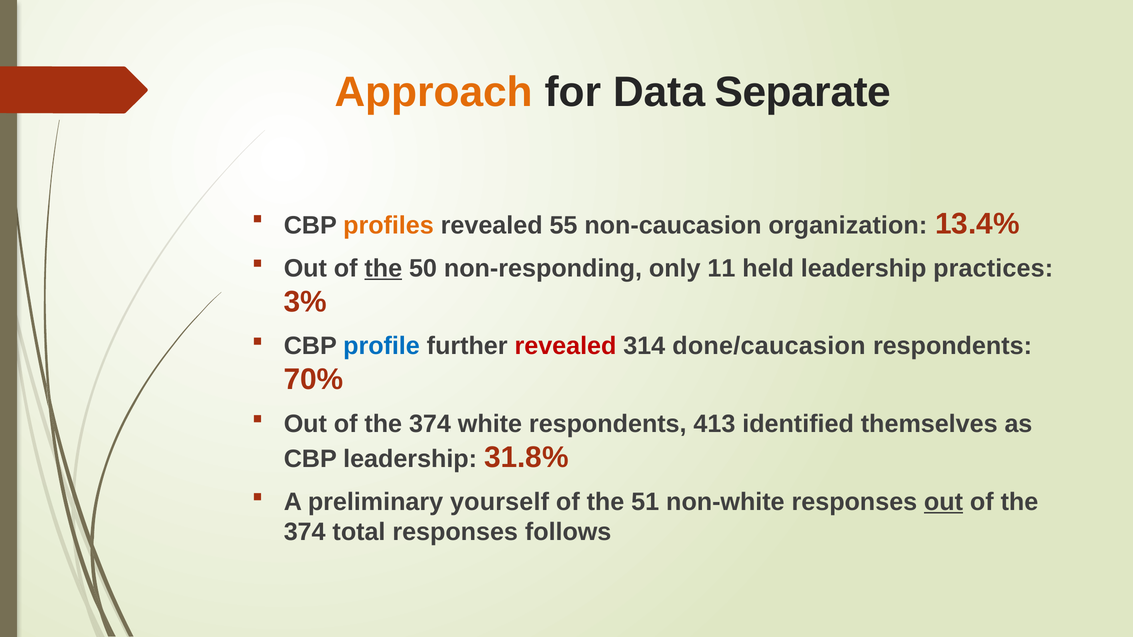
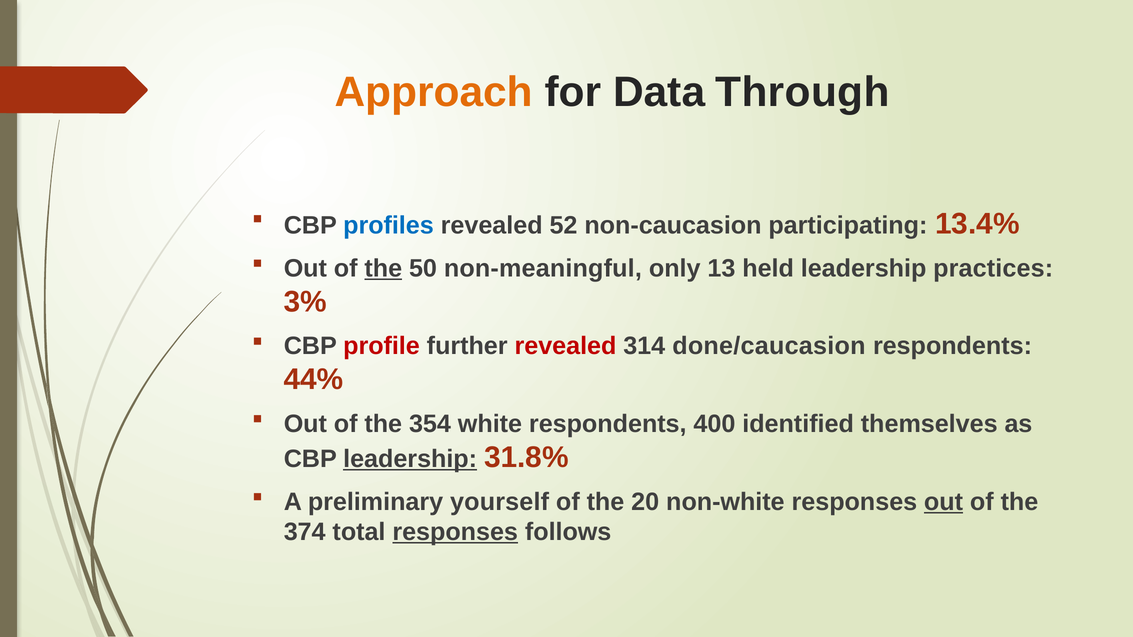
Separate: Separate -> Through
profiles colour: orange -> blue
55: 55 -> 52
organization: organization -> participating
non-responding: non-responding -> non-meaningful
11: 11 -> 13
profile colour: blue -> red
70%: 70% -> 44%
374 at (430, 424): 374 -> 354
413: 413 -> 400
leadership at (410, 459) underline: none -> present
51: 51 -> 20
responses at (455, 532) underline: none -> present
